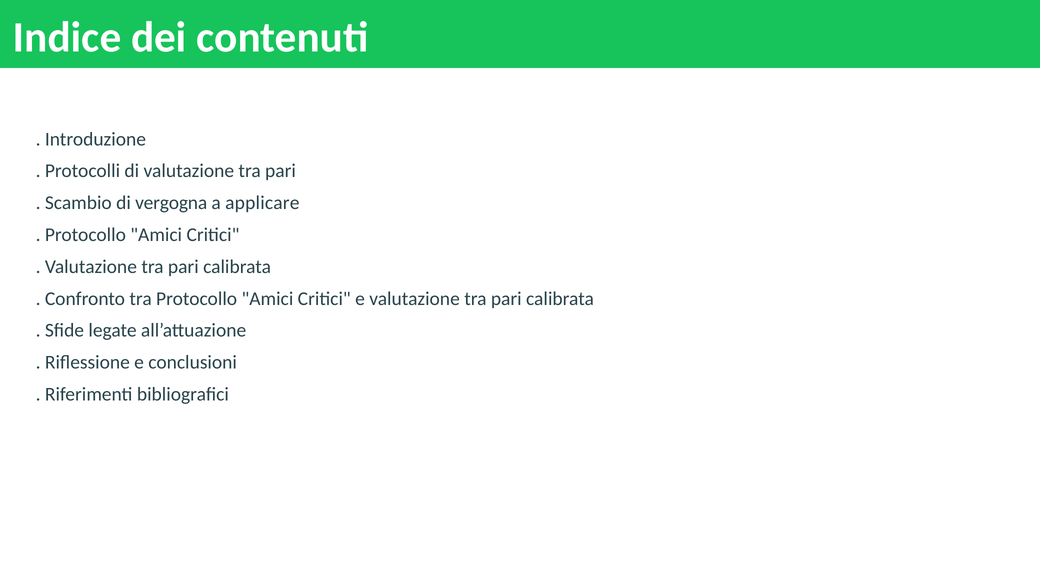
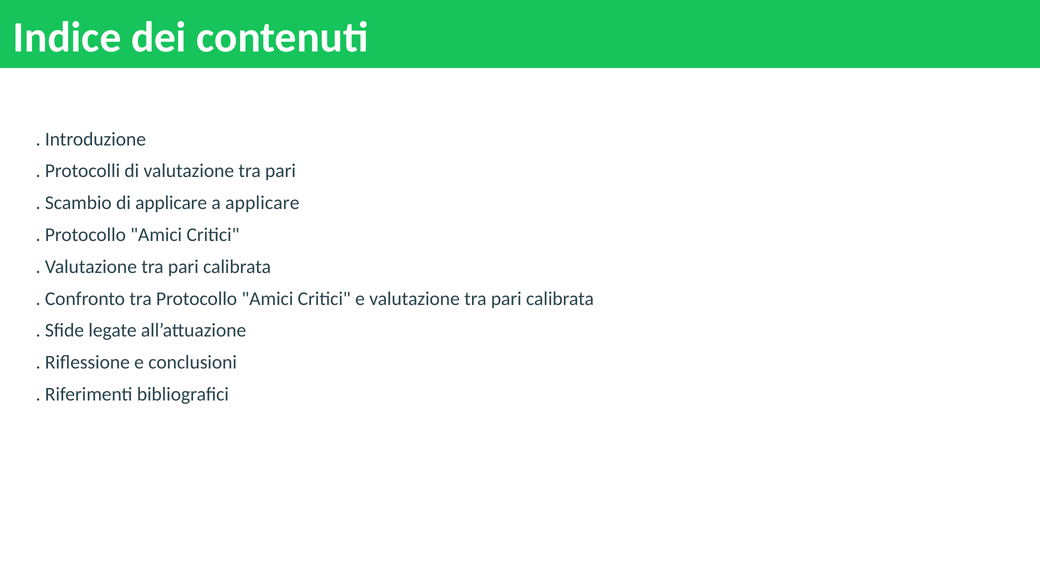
di vergogna: vergogna -> applicare
